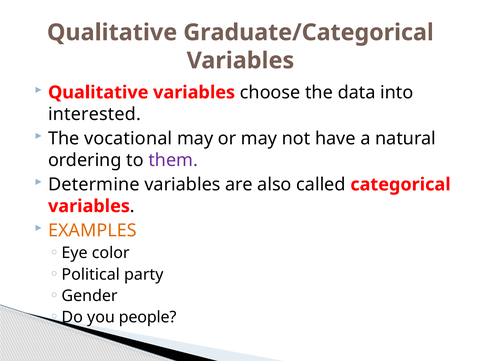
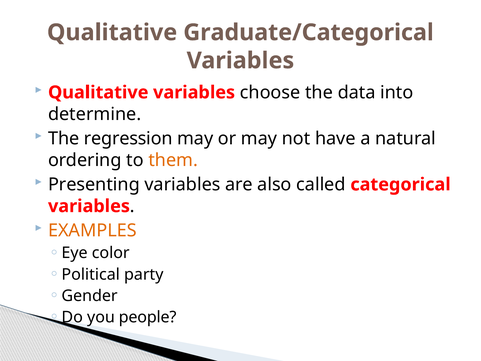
interested: interested -> determine
vocational: vocational -> regression
them colour: purple -> orange
Determine: Determine -> Presenting
